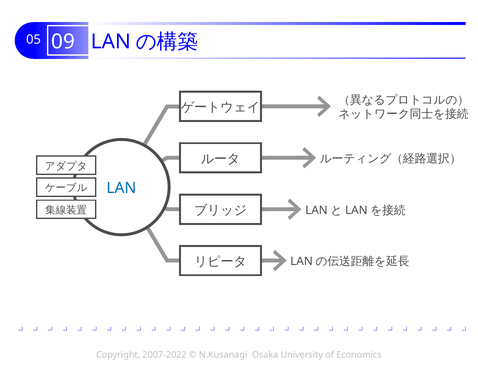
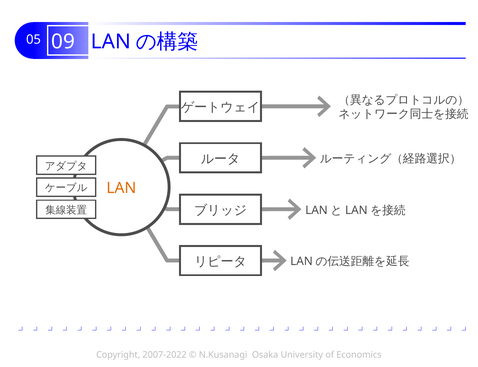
LAN colour: blue -> orange
